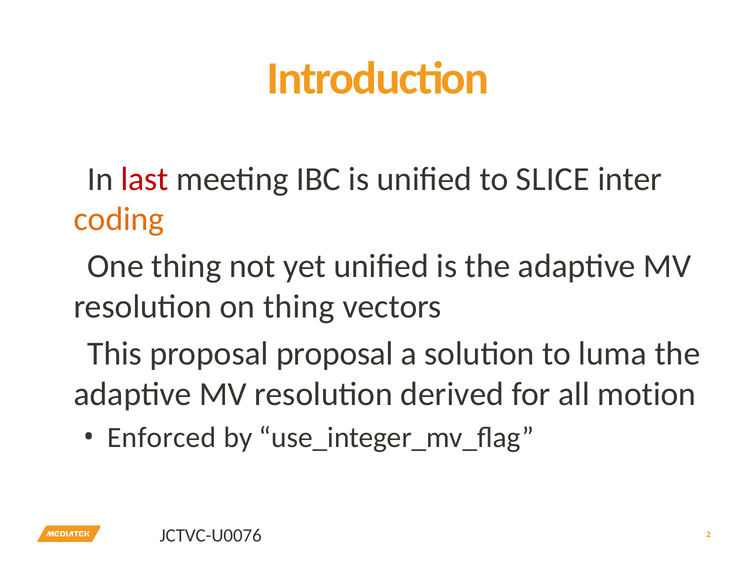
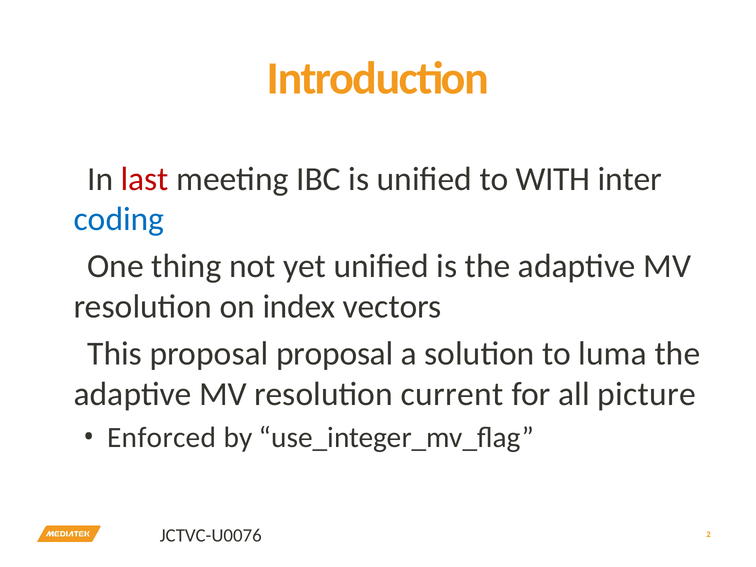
SLICE: SLICE -> WITH
coding colour: orange -> blue
on thing: thing -> index
derived: derived -> current
motion: motion -> picture
